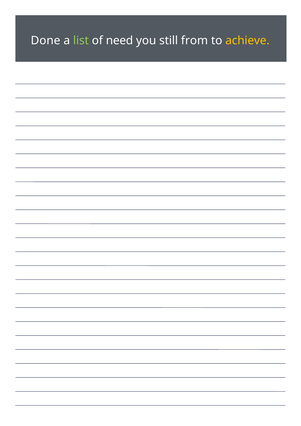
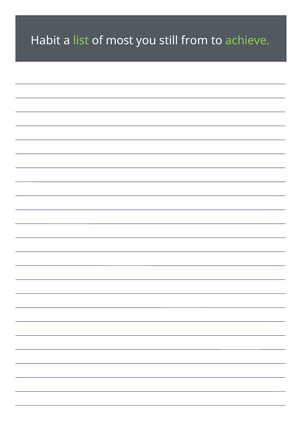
Done: Done -> Habit
need: need -> most
achieve colour: yellow -> light green
